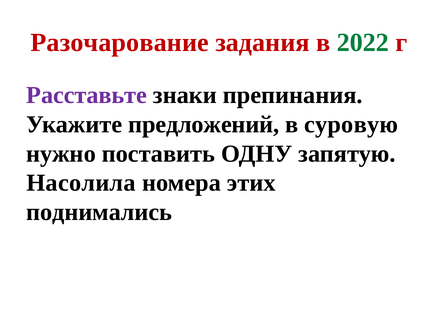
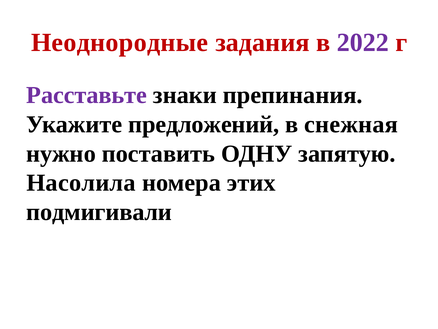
Разочарование: Разочарование -> Неоднородные
2022 colour: green -> purple
суровую: суровую -> снежная
поднимались: поднимались -> подмигивали
